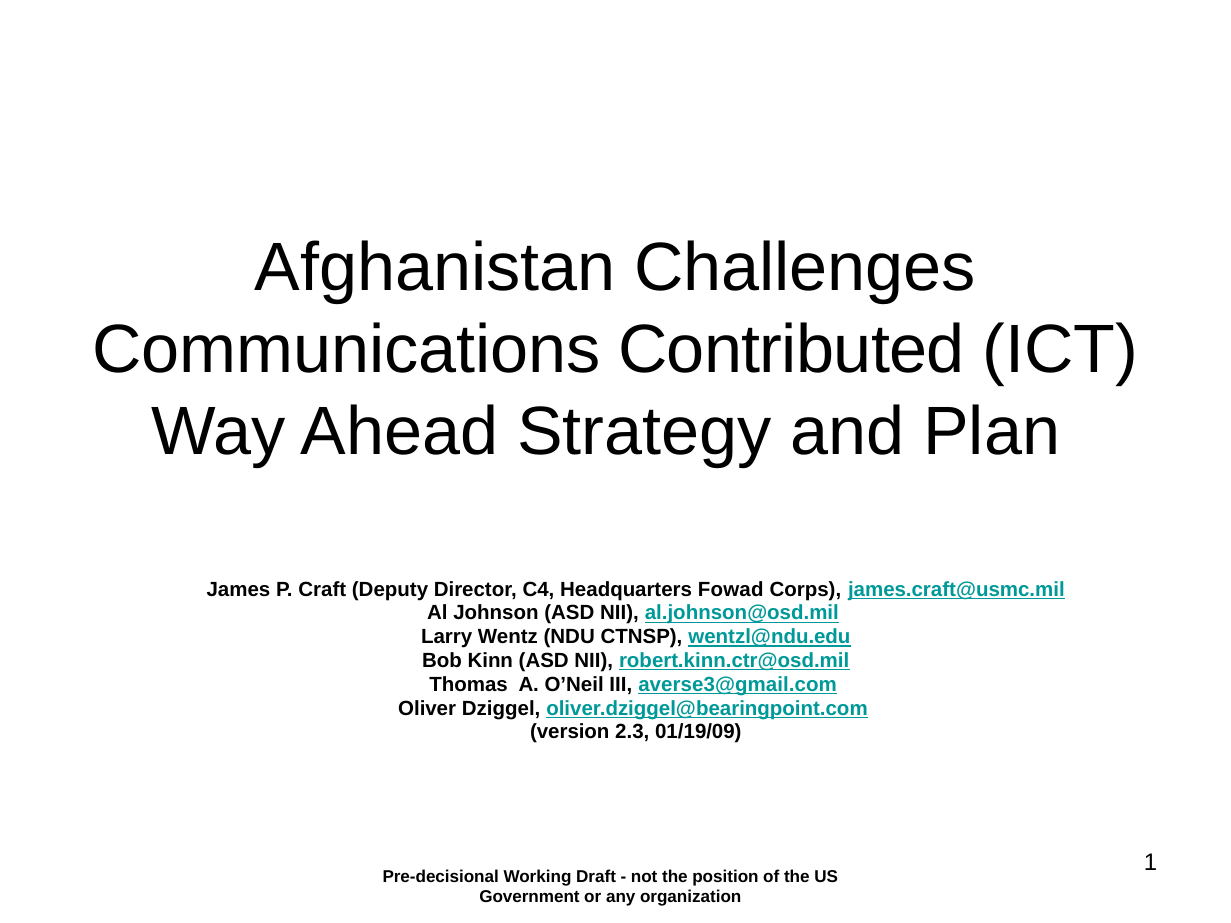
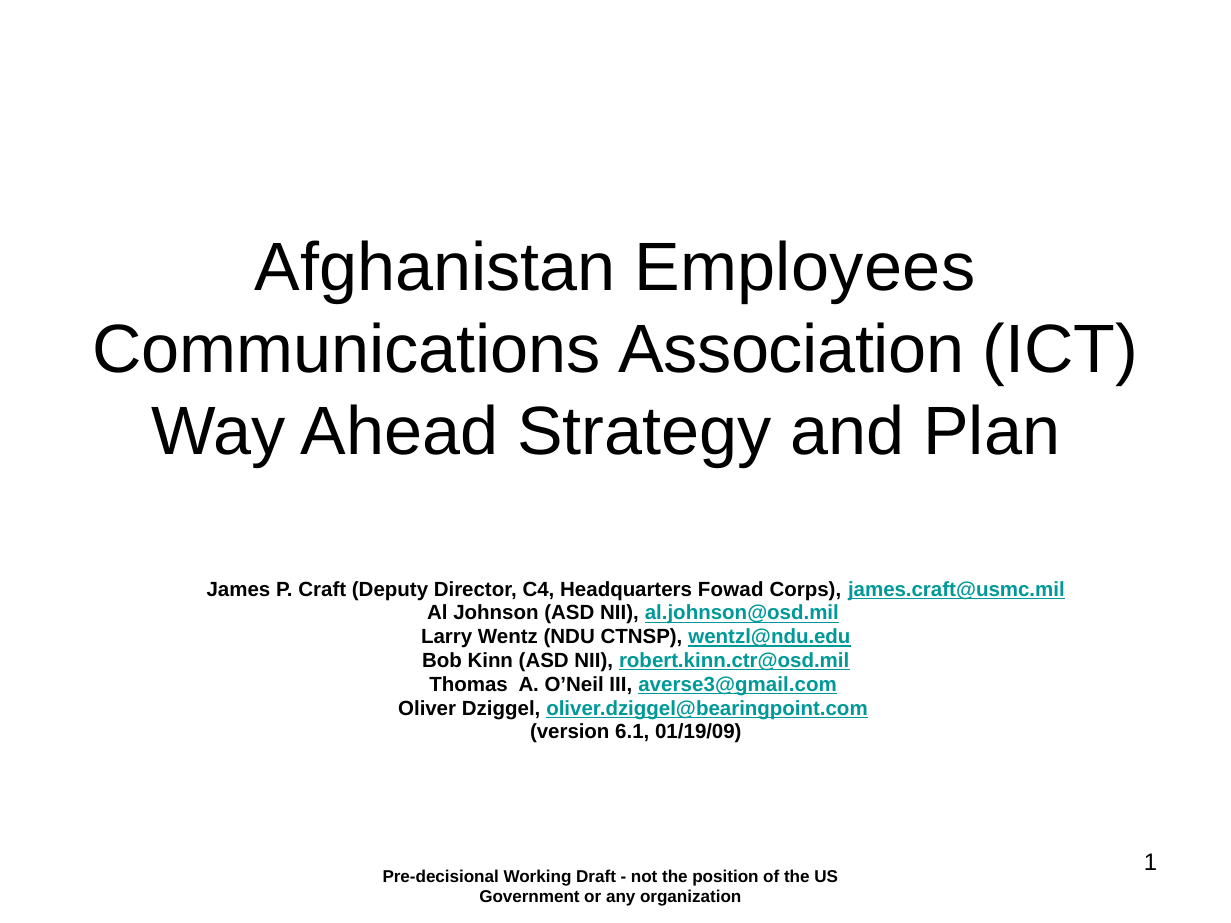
Challenges: Challenges -> Employees
Contributed: Contributed -> Association
2.3: 2.3 -> 6.1
